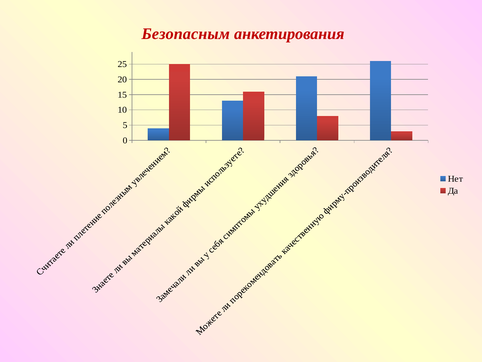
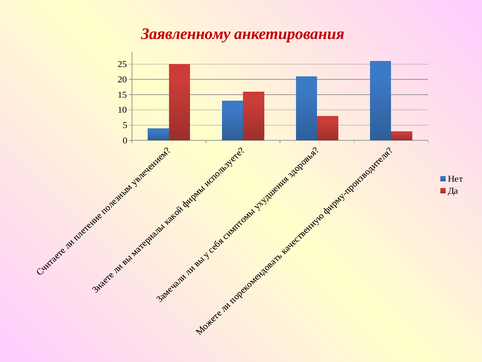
Безопасным: Безопасным -> Заявленному
